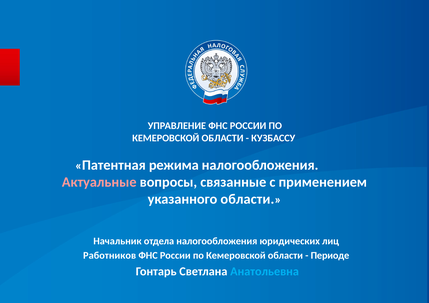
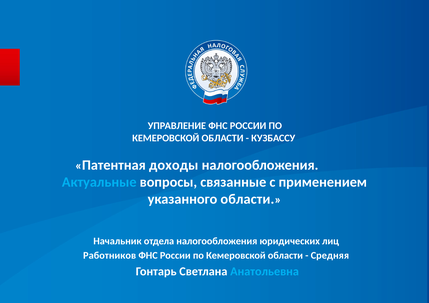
режима: режима -> доходы
Актуальные colour: pink -> light blue
Периоде: Периоде -> Средняя
